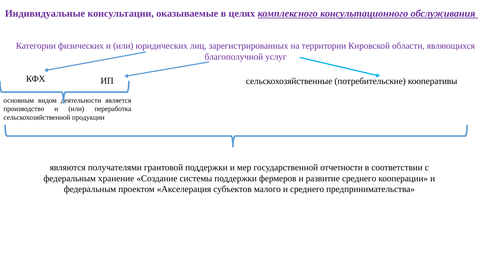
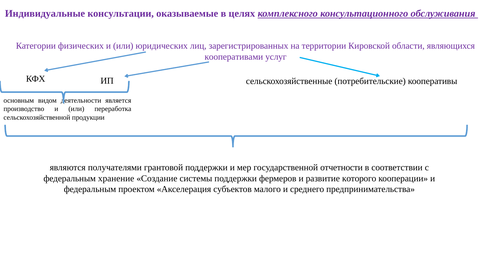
благополучной: благополучной -> кооперативами
развитие среднего: среднего -> которого
